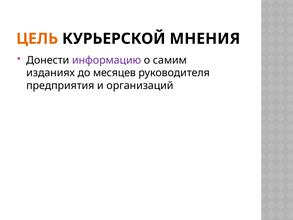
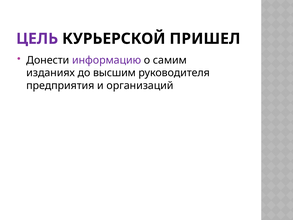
ЦЕЛЬ colour: orange -> purple
МНЕНИЯ: МНЕНИЯ -> ПРИШЕЛ
месяцев: месяцев -> высшим
